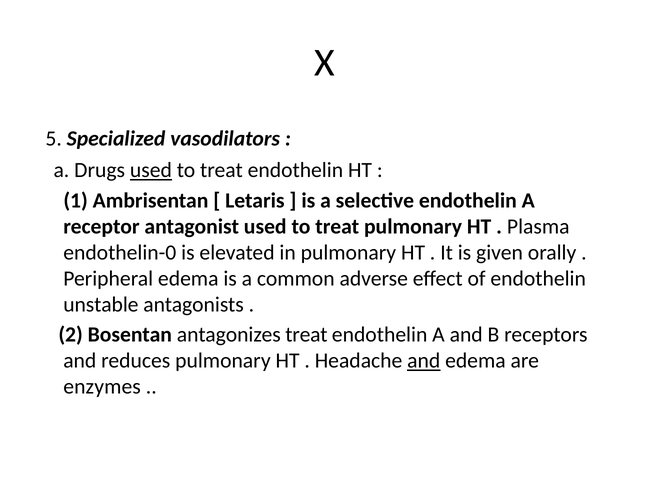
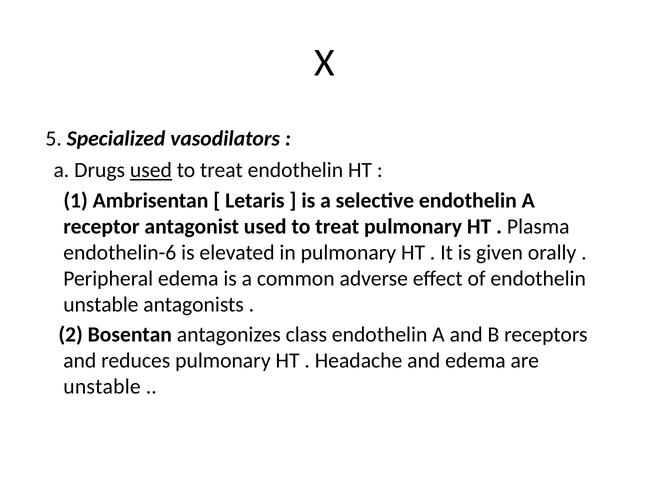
endothelin-0: endothelin-0 -> endothelin-6
antagonizes treat: treat -> class
and at (424, 361) underline: present -> none
enzymes at (102, 387): enzymes -> unstable
